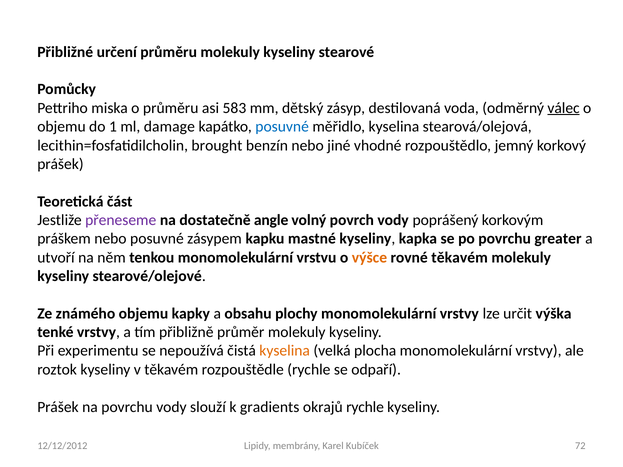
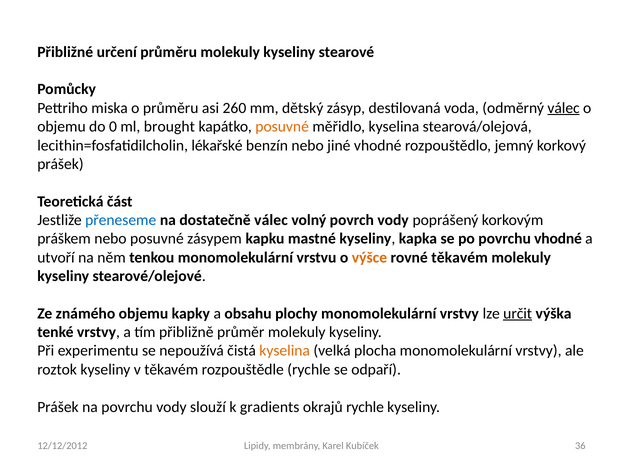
583: 583 -> 260
1: 1 -> 0
damage: damage -> brought
posuvné at (282, 127) colour: blue -> orange
brought: brought -> lékařské
přeneseme colour: purple -> blue
dostatečně angle: angle -> válec
povrchu greater: greater -> vhodné
určit underline: none -> present
72: 72 -> 36
